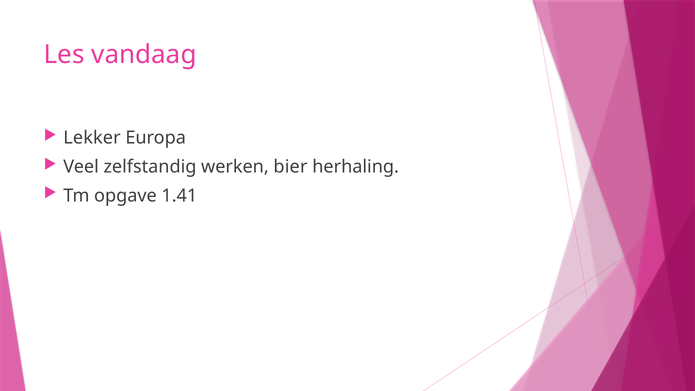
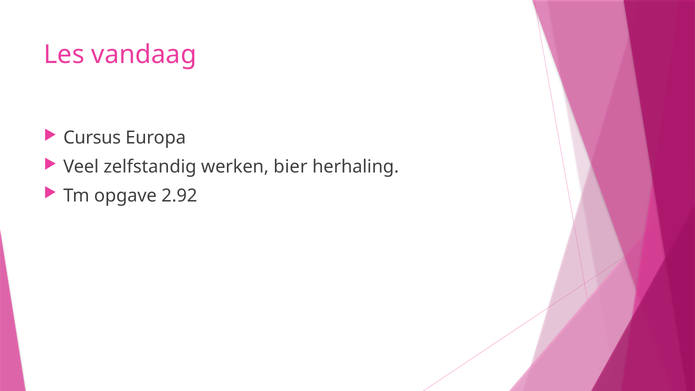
Lekker: Lekker -> Cursus
1.41: 1.41 -> 2.92
